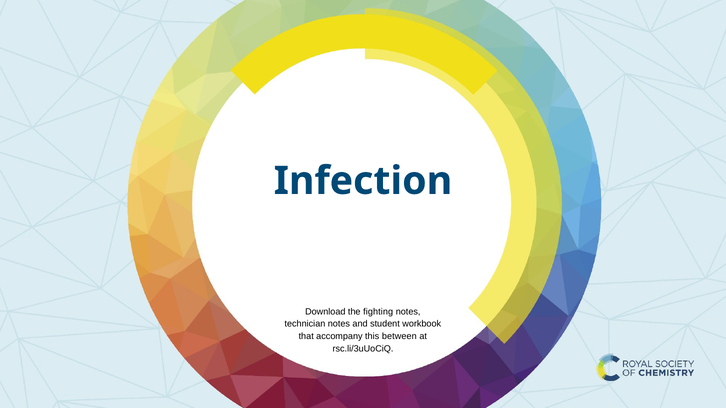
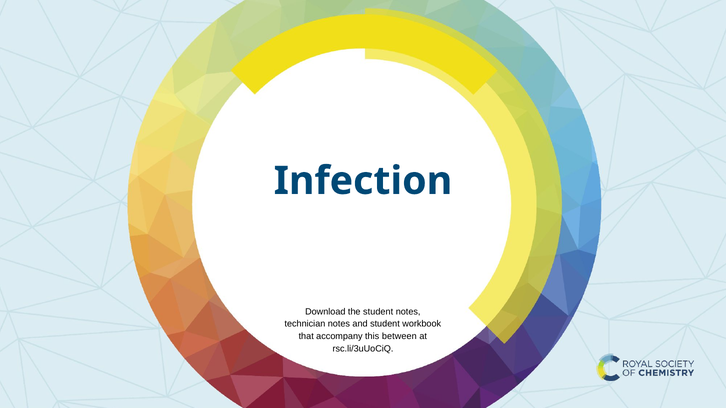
the fighting: fighting -> student
